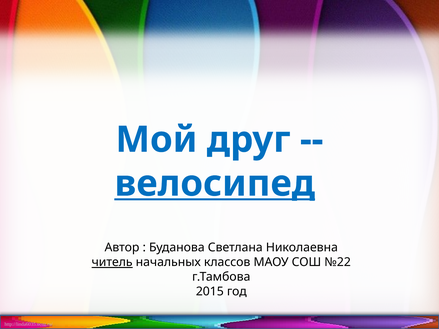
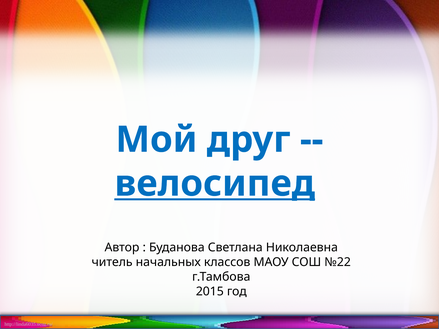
читель underline: present -> none
